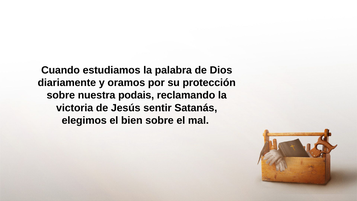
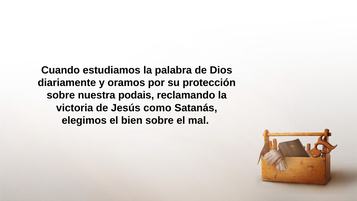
sentir: sentir -> como
